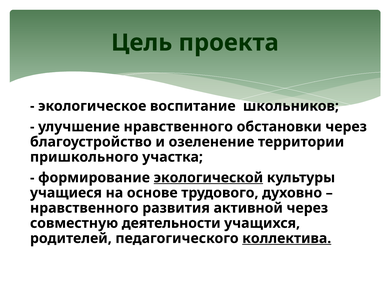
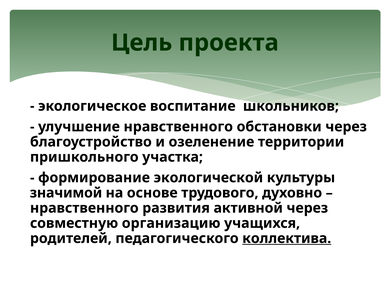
экологической underline: present -> none
учащиеся: учащиеся -> значимой
деятельности: деятельности -> организацию
